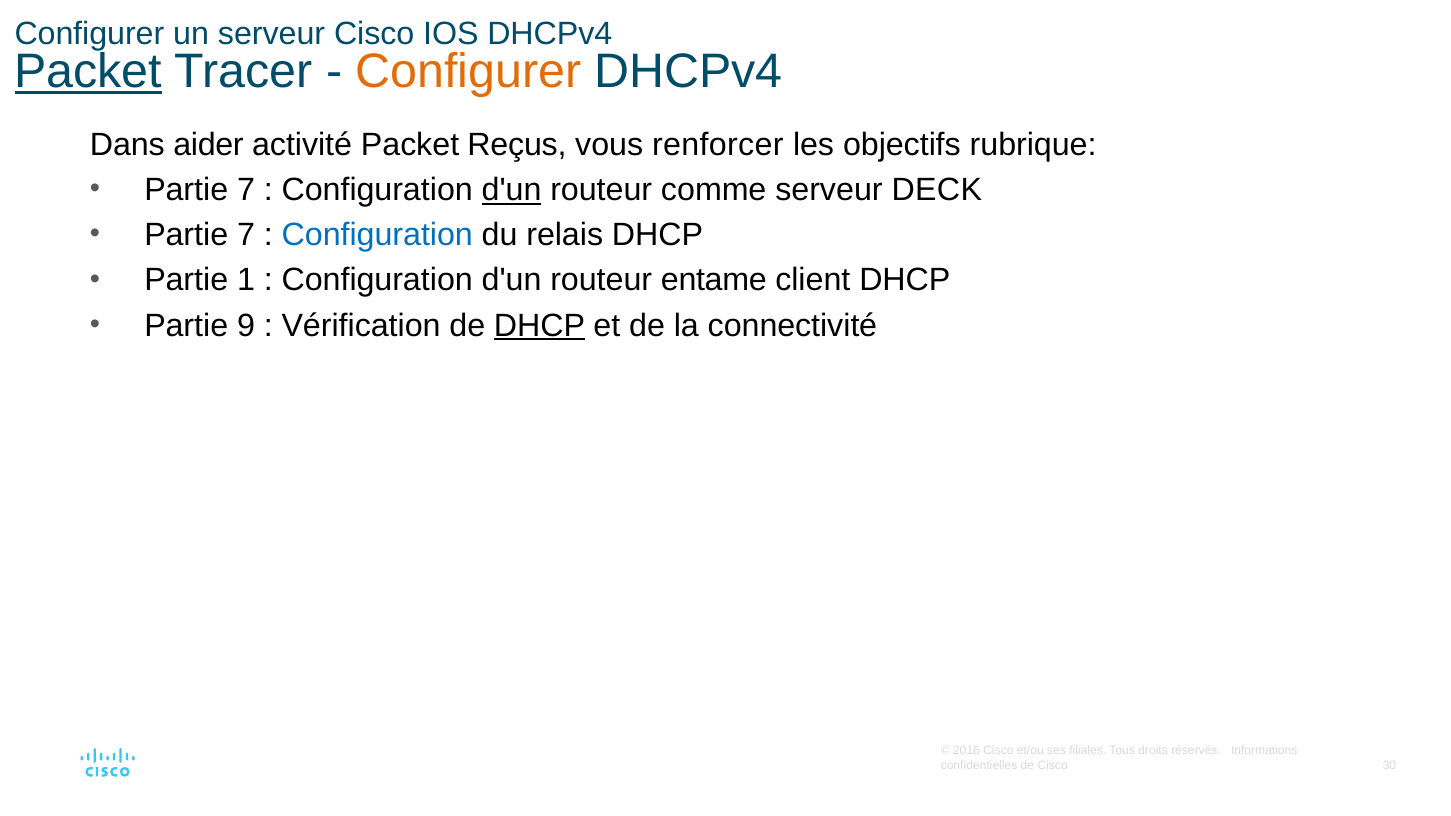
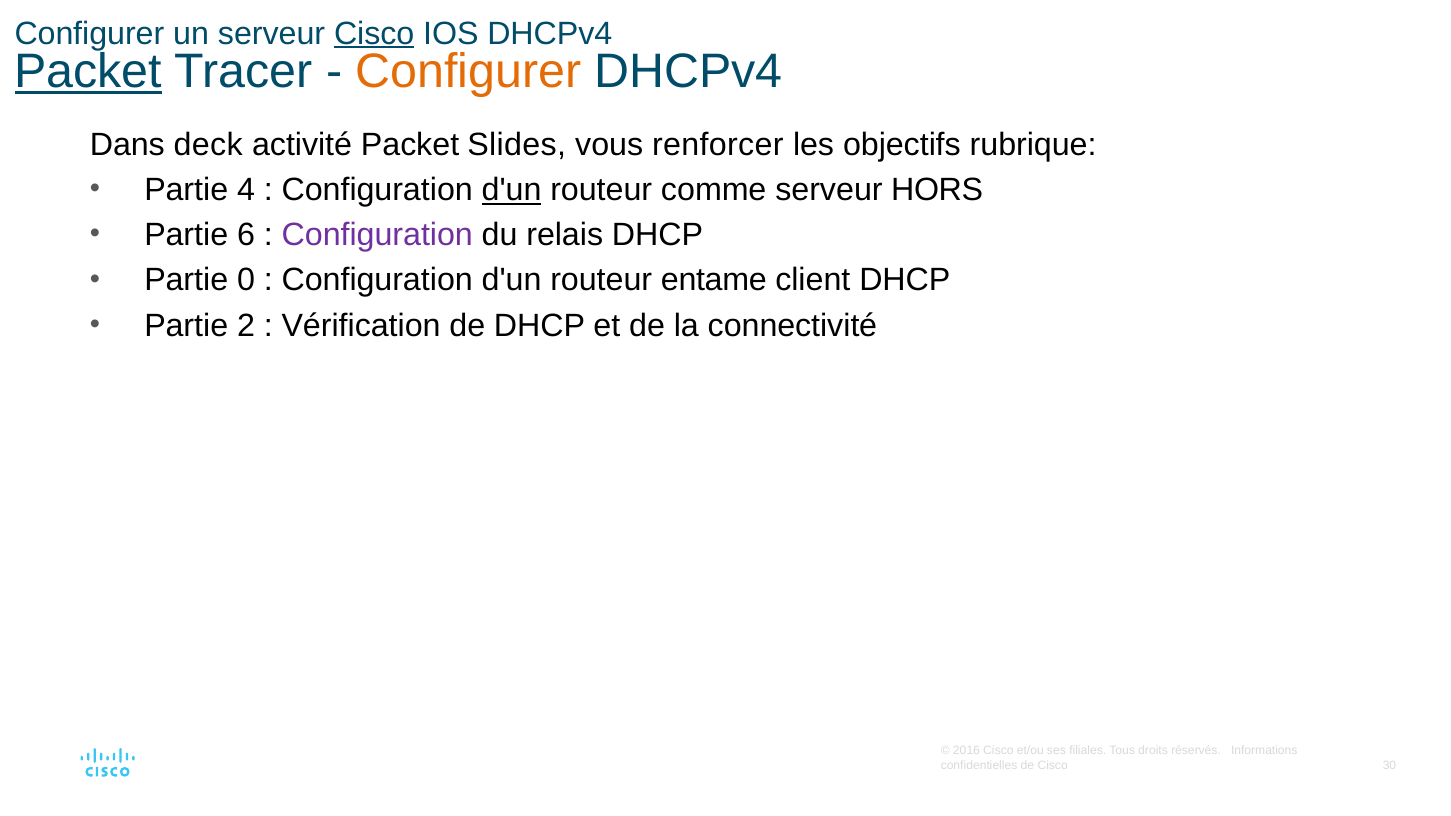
Cisco at (374, 33) underline: none -> present
aider: aider -> deck
Reçus: Reçus -> Slides
7 at (246, 190): 7 -> 4
DECK: DECK -> HORS
7 at (246, 235): 7 -> 6
Configuration at (377, 235) colour: blue -> purple
1: 1 -> 0
9: 9 -> 2
DHCP at (540, 325) underline: present -> none
